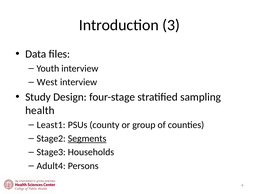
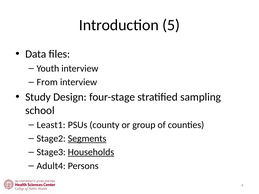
3: 3 -> 5
West: West -> From
health: health -> school
Households underline: none -> present
